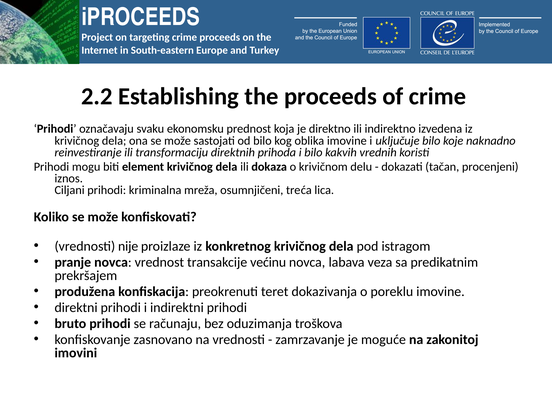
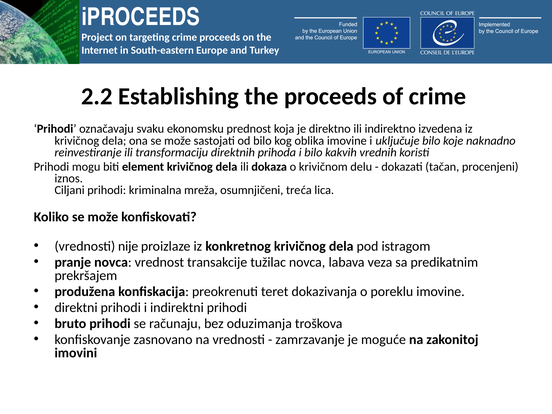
većinu: većinu -> tužilac
